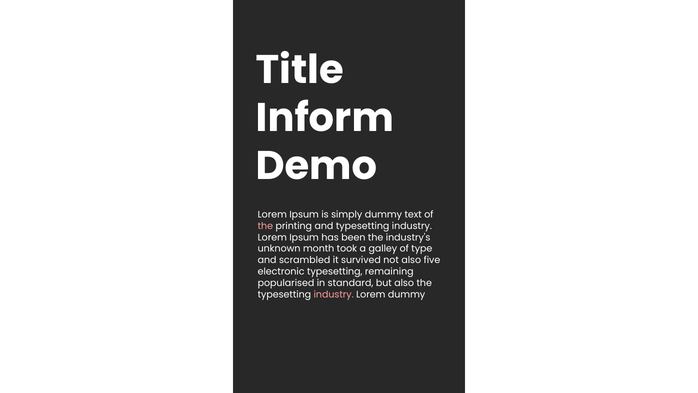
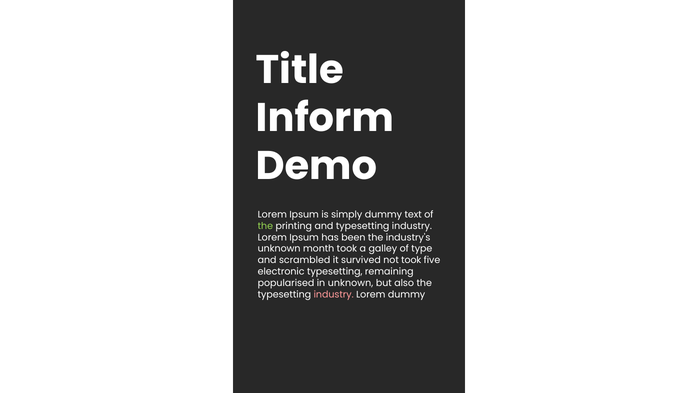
the at (265, 226) colour: pink -> light green
not also: also -> took
in standard: standard -> unknown
